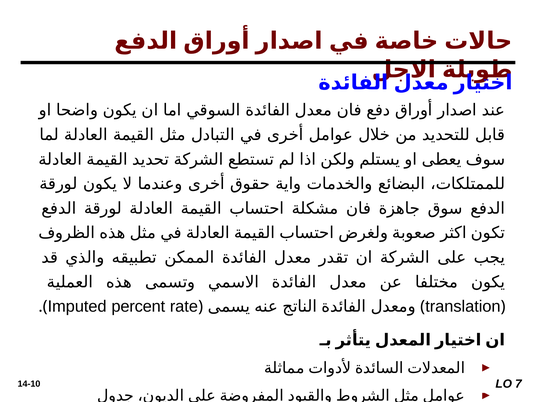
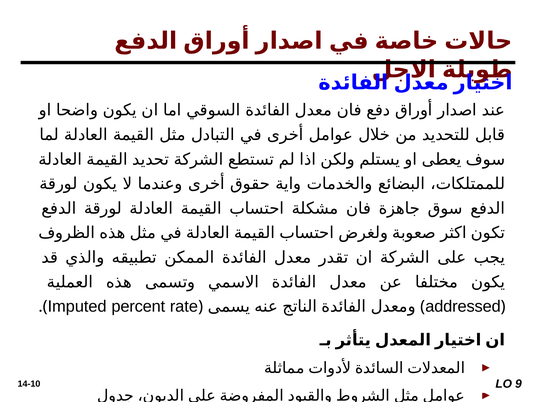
translation: translation -> addressed
7: 7 -> 9
